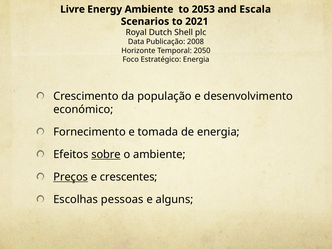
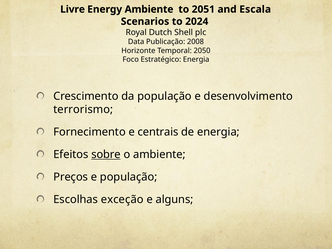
2053: 2053 -> 2051
2021: 2021 -> 2024
económico: económico -> terrorismo
tomada: tomada -> centrais
Preços underline: present -> none
e crescentes: crescentes -> população
pessoas: pessoas -> exceção
